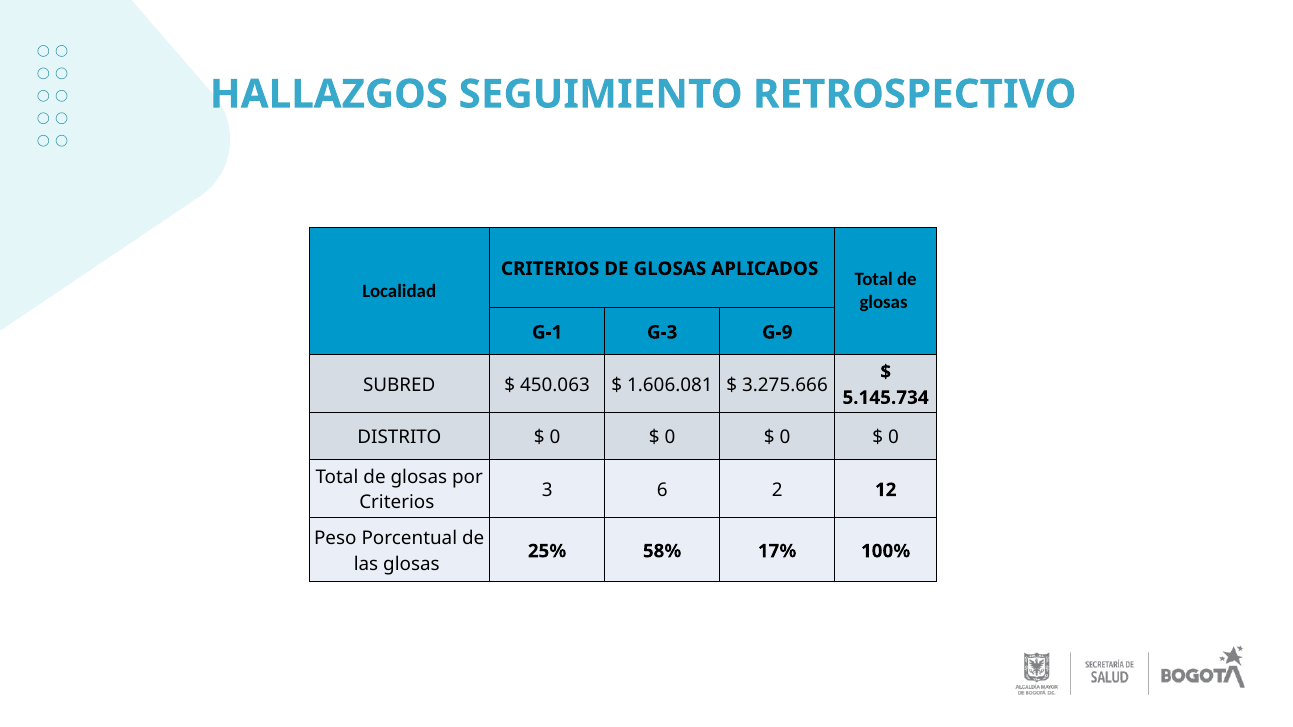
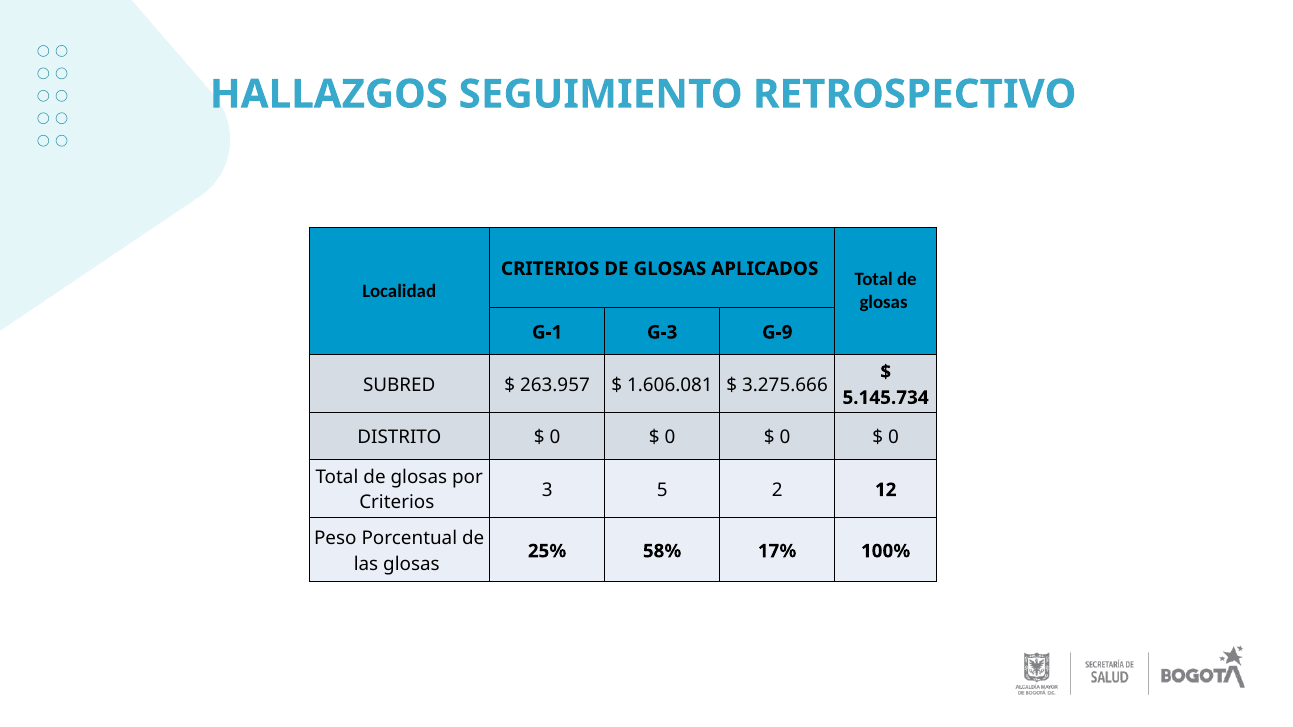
450.063: 450.063 -> 263.957
6: 6 -> 5
